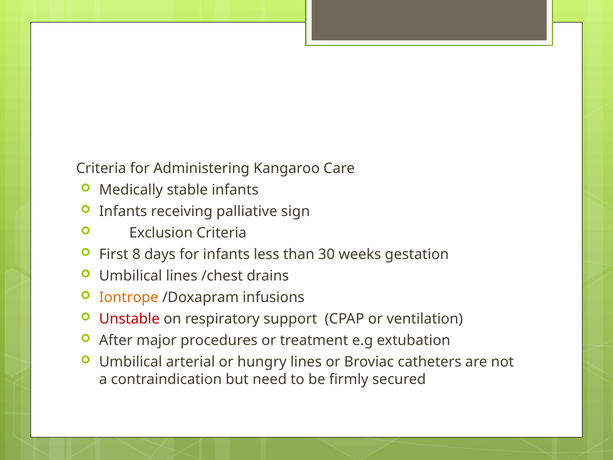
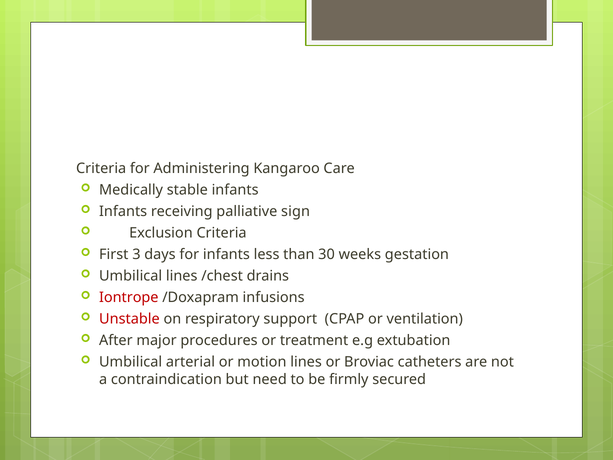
8: 8 -> 3
Iontrope colour: orange -> red
hungry: hungry -> motion
